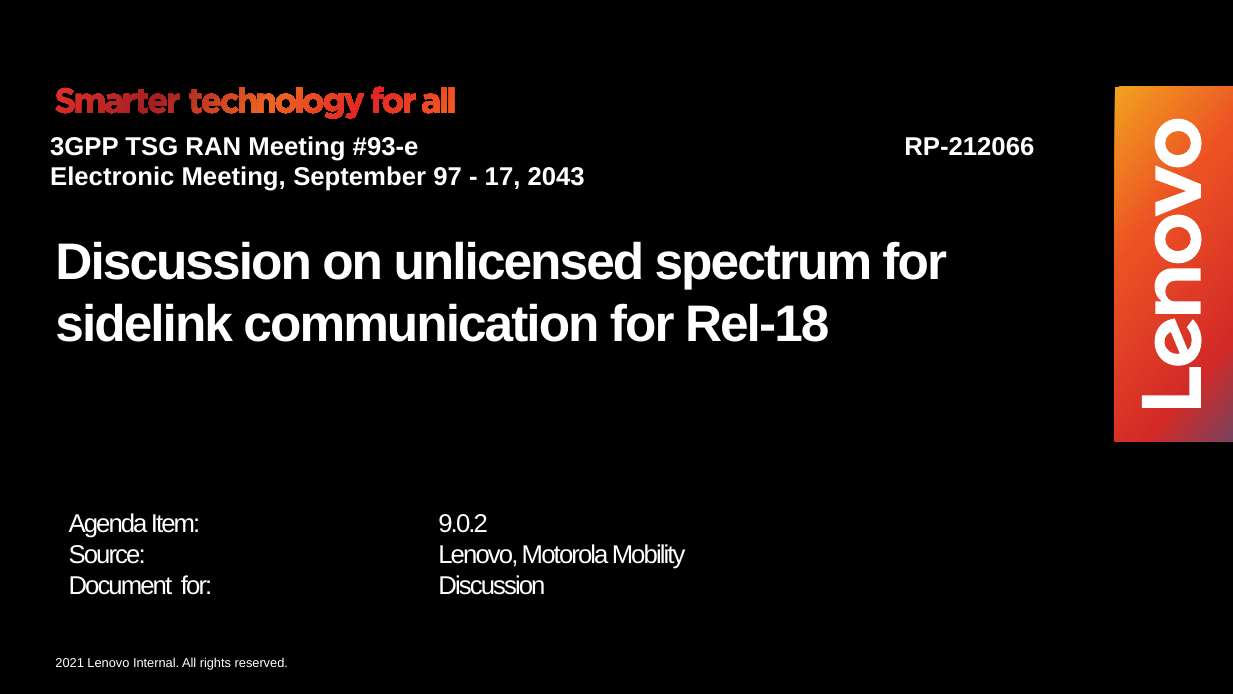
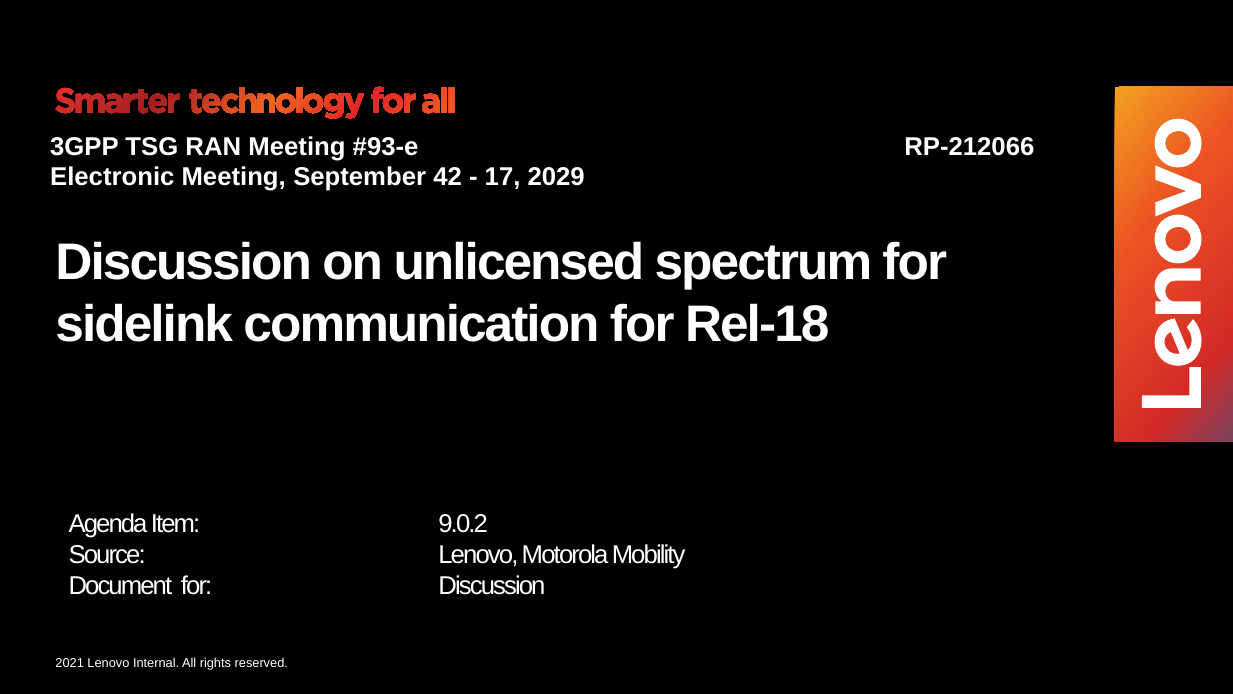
97: 97 -> 42
2043: 2043 -> 2029
